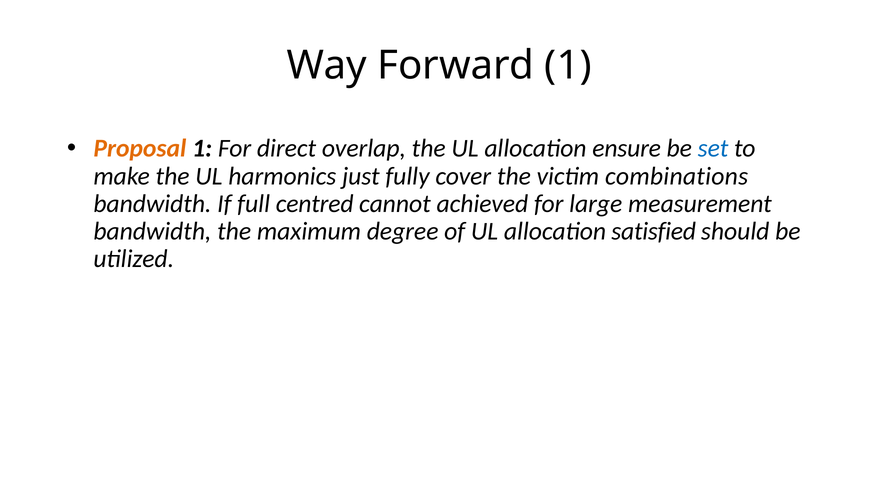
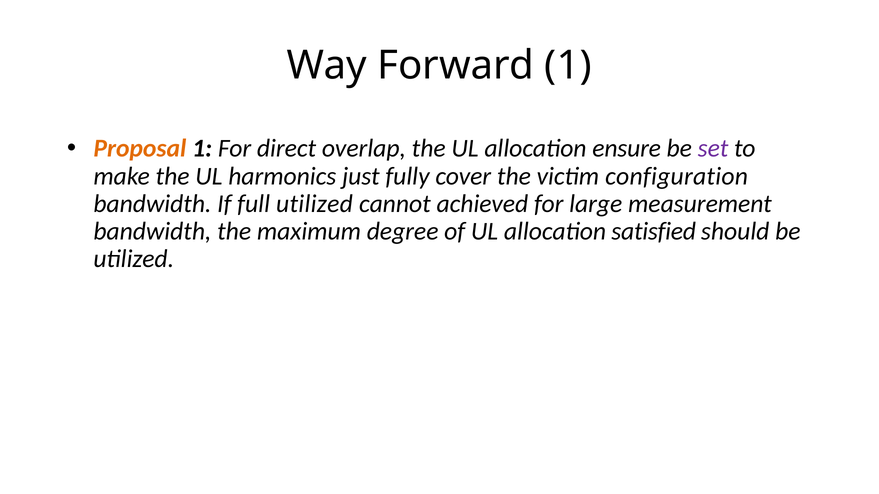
set colour: blue -> purple
combinations: combinations -> configuration
full centred: centred -> utilized
